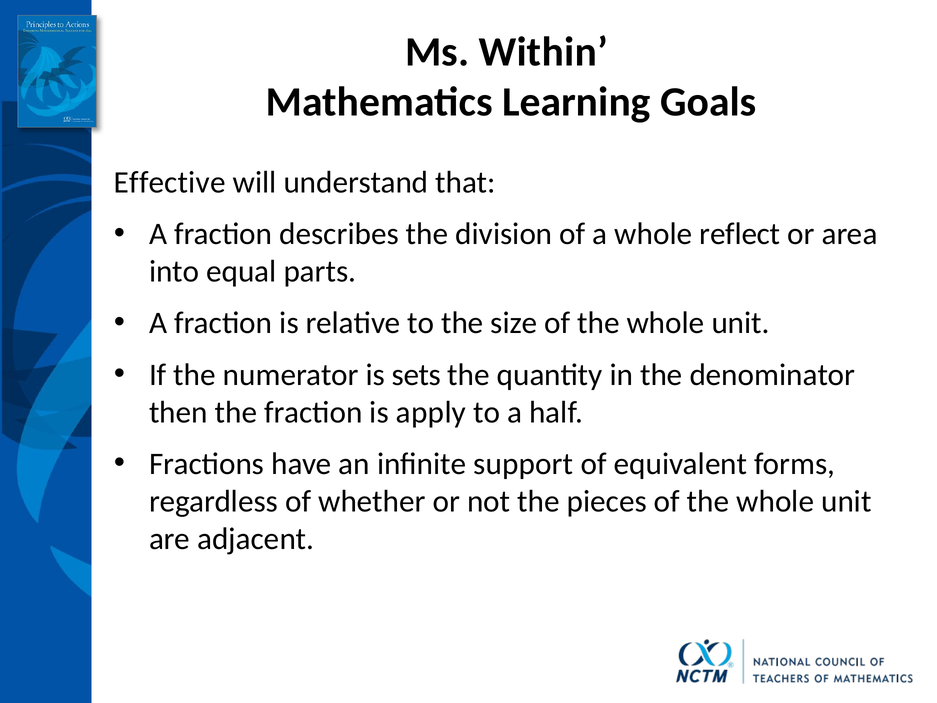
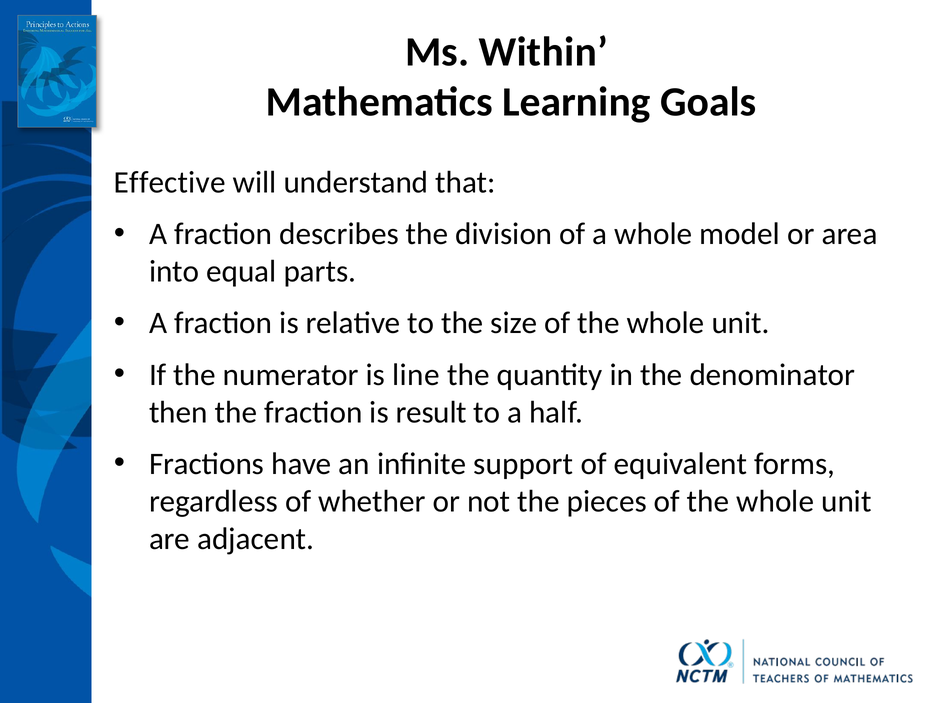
reflect: reflect -> model
sets: sets -> line
apply: apply -> result
